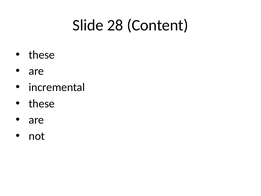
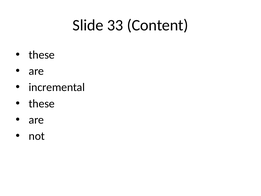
28: 28 -> 33
